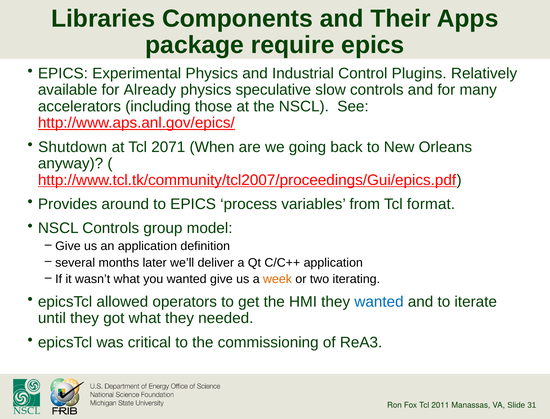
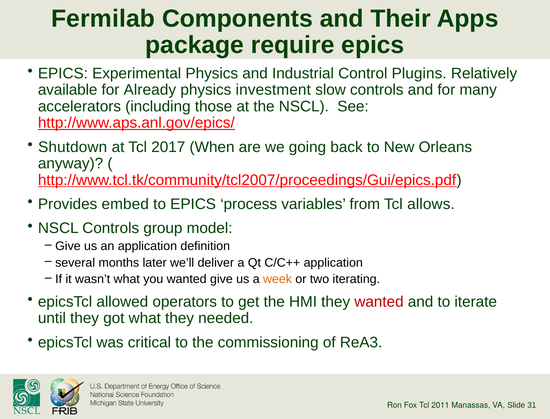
Libraries: Libraries -> Fermilab
speculative: speculative -> investment
2071: 2071 -> 2017
around: around -> embed
format: format -> allows
wanted at (379, 302) colour: blue -> red
